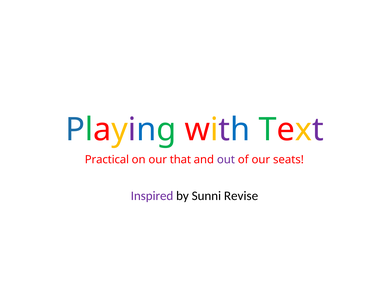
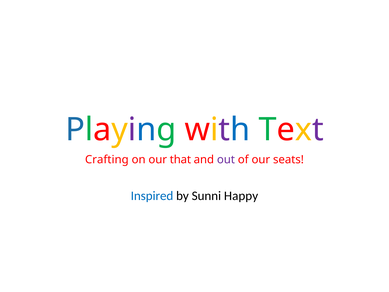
Practical: Practical -> Crafting
Inspired colour: purple -> blue
Revise: Revise -> Happy
